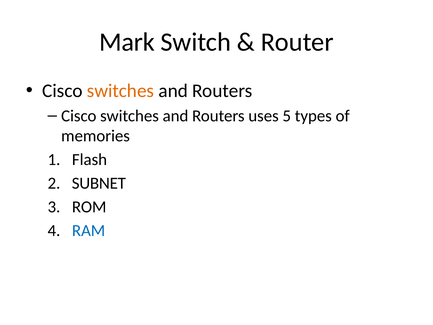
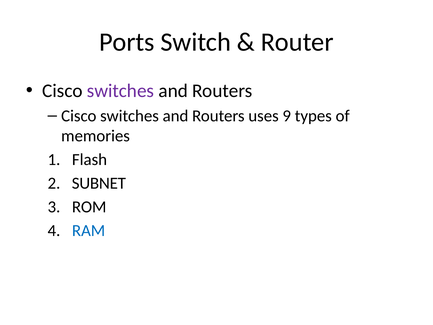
Mark: Mark -> Ports
switches at (120, 91) colour: orange -> purple
5: 5 -> 9
